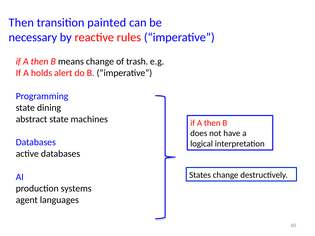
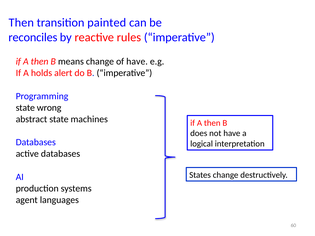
necessary: necessary -> reconciles
of trash: trash -> have
dining: dining -> wrong
